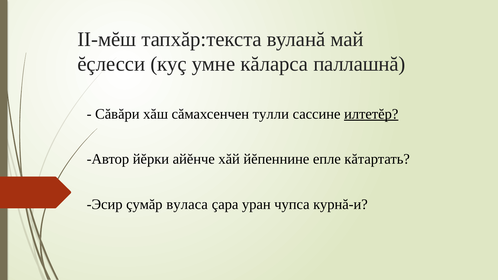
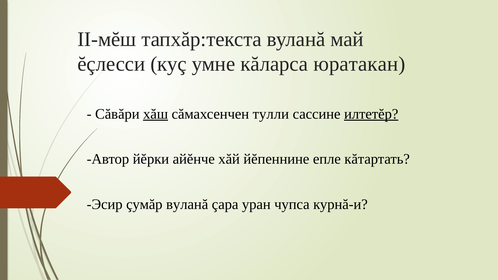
паллашнă: паллашнă -> юратакан
хăш underline: none -> present
çумăр вуласа: вуласа -> вуланă
